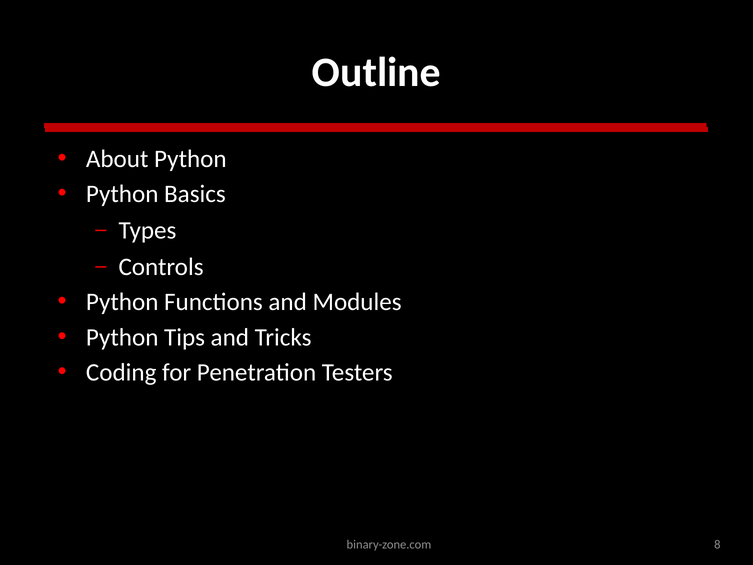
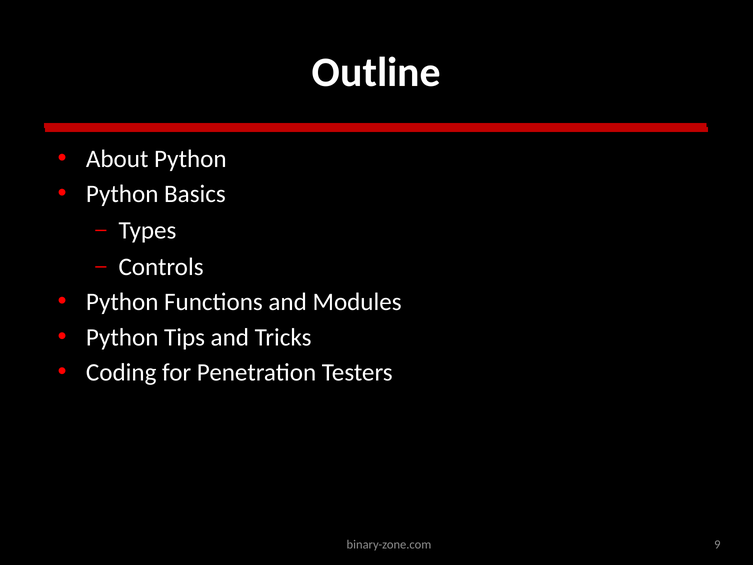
8: 8 -> 9
